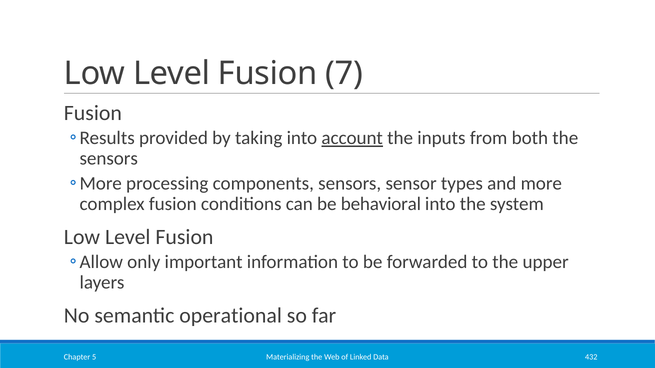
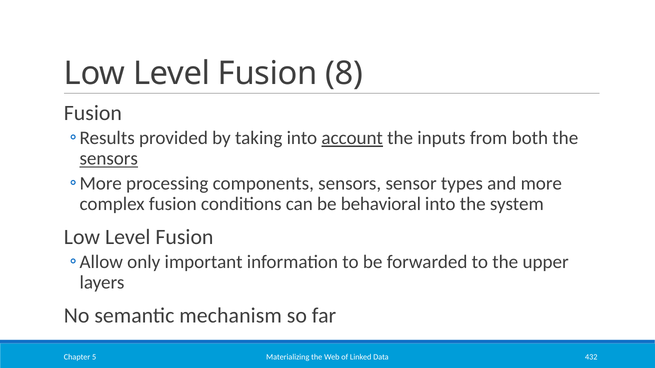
7: 7 -> 8
sensors at (109, 159) underline: none -> present
operational: operational -> mechanism
